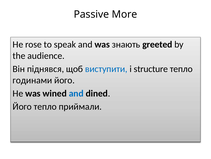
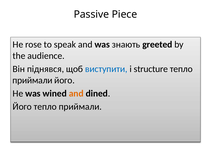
More: More -> Piece
годинами at (32, 80): годинами -> приймали
and at (76, 93) colour: blue -> orange
